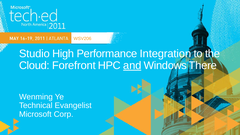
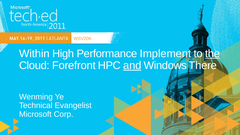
Studio: Studio -> Within
Integration: Integration -> Implement
the underline: none -> present
